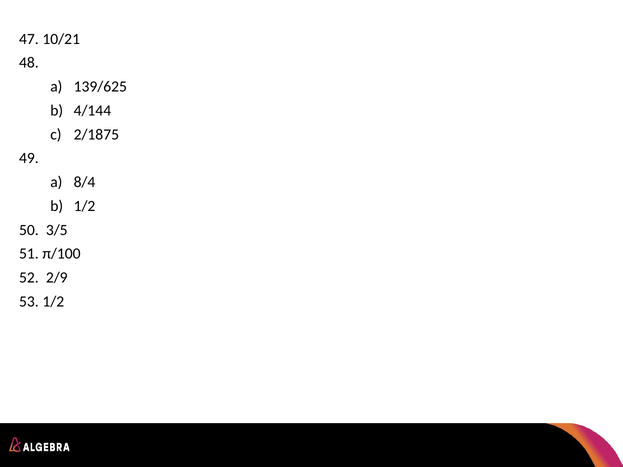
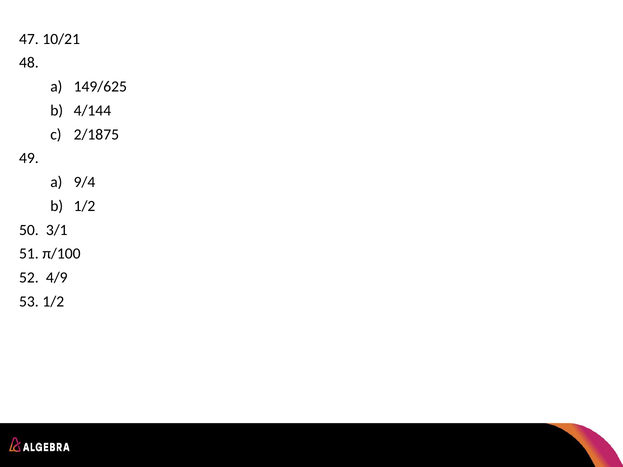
139/625: 139/625 -> 149/625
8/4: 8/4 -> 9/4
3/5: 3/5 -> 3/1
2/9: 2/9 -> 4/9
